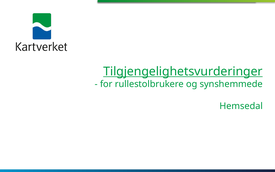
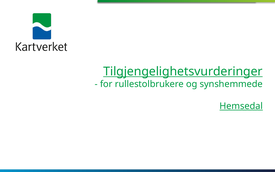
Hemsedal underline: none -> present
